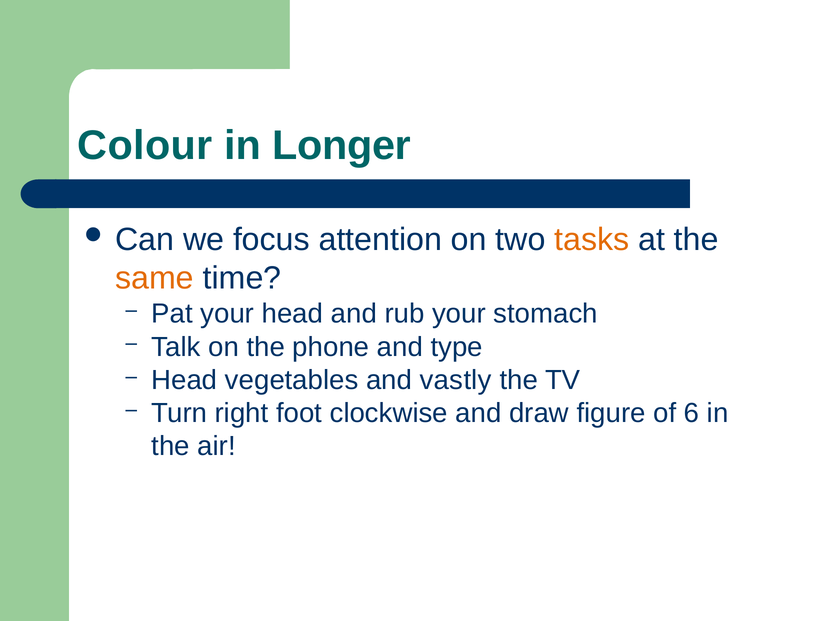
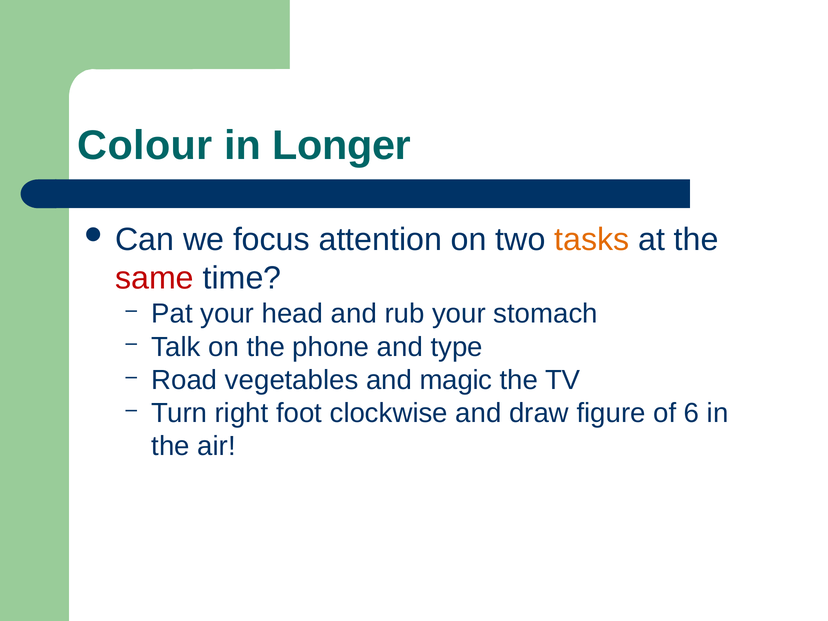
same colour: orange -> red
Head at (184, 380): Head -> Road
vastly: vastly -> magic
